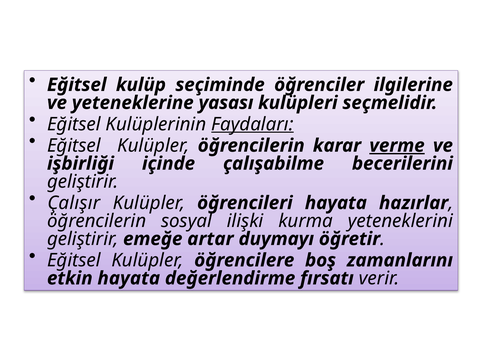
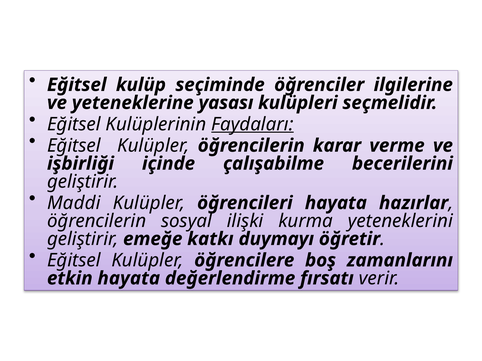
verme underline: present -> none
Çalışır: Çalışır -> Maddi
artar: artar -> katkı
